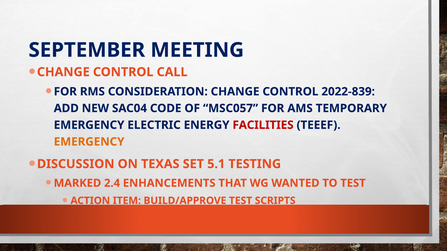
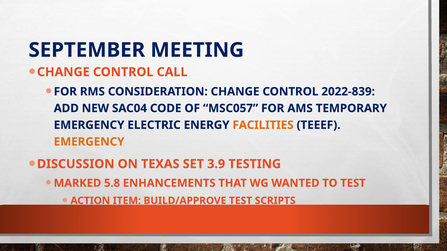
FACILITIES colour: red -> orange
5.1: 5.1 -> 3.9
2.4: 2.4 -> 5.8
